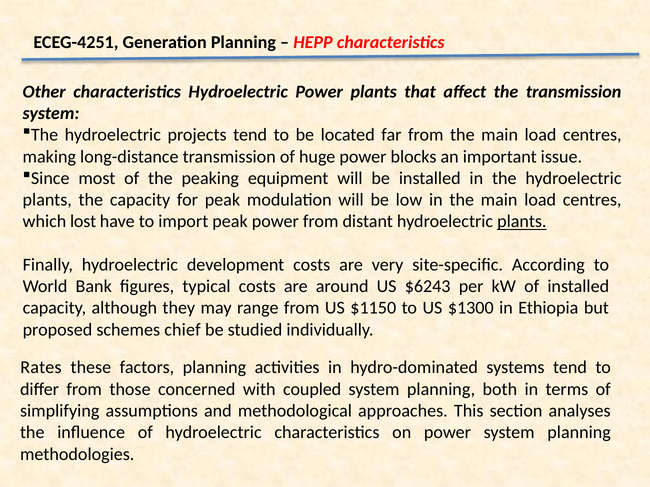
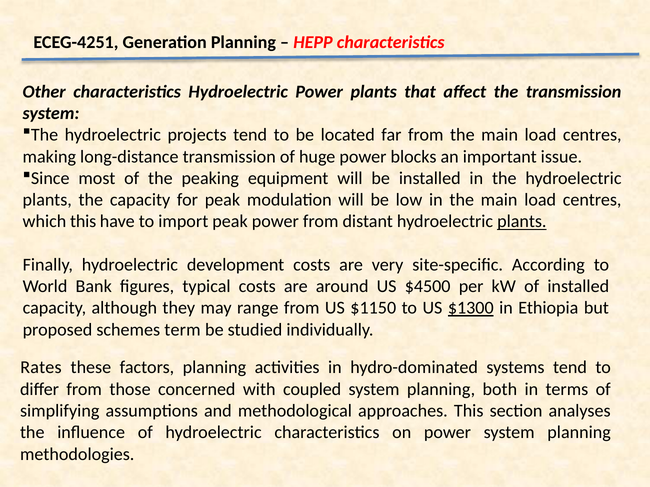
which lost: lost -> this
$6243: $6243 -> $4500
$1300 underline: none -> present
chief: chief -> term
